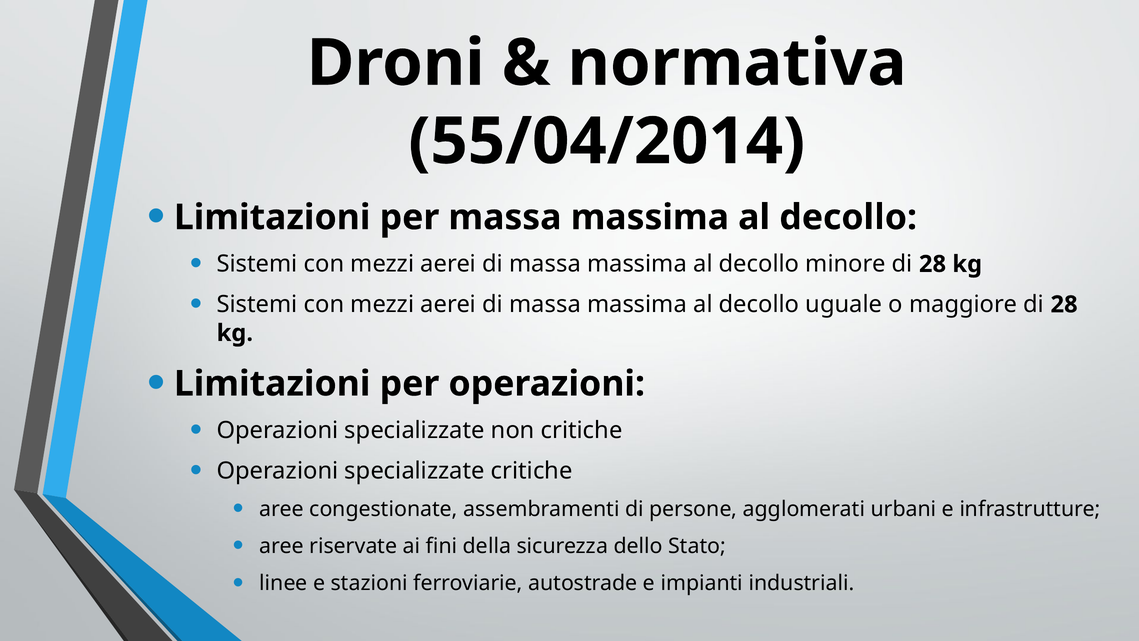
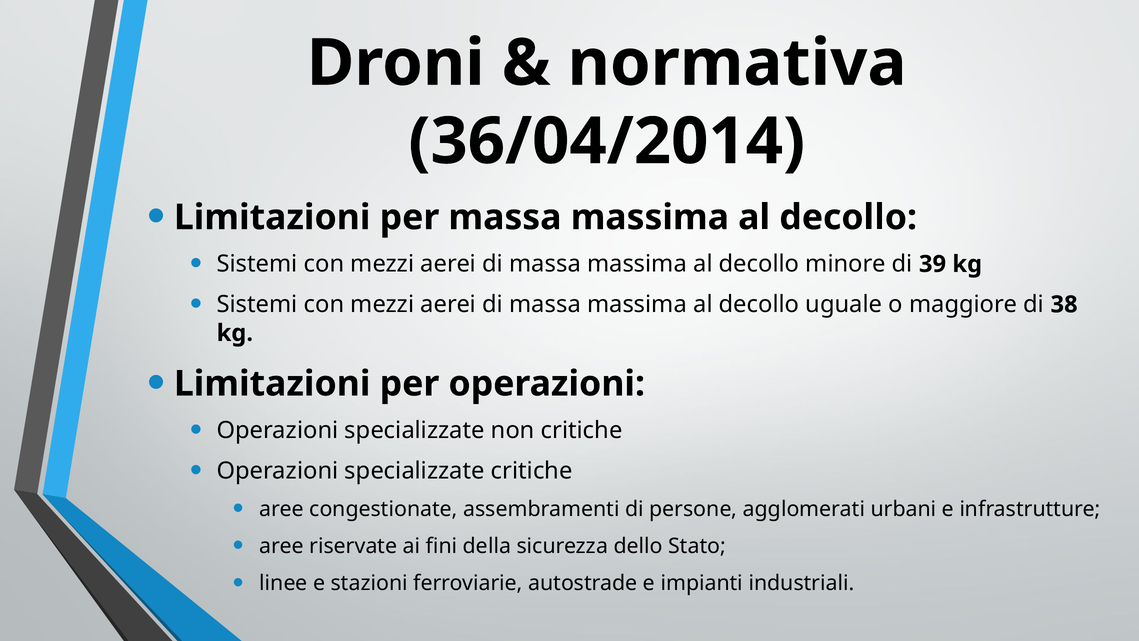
55/04/2014: 55/04/2014 -> 36/04/2014
minore di 28: 28 -> 39
maggiore di 28: 28 -> 38
